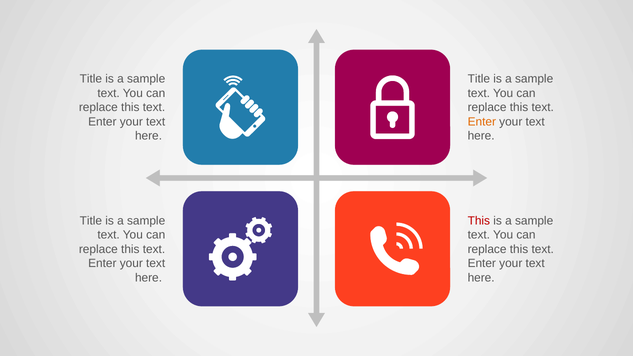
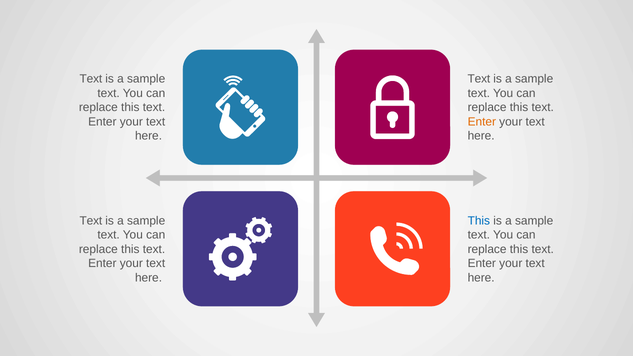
Title at (91, 79): Title -> Text
Title at (479, 79): Title -> Text
Title at (91, 221): Title -> Text
This at (479, 221) colour: red -> blue
